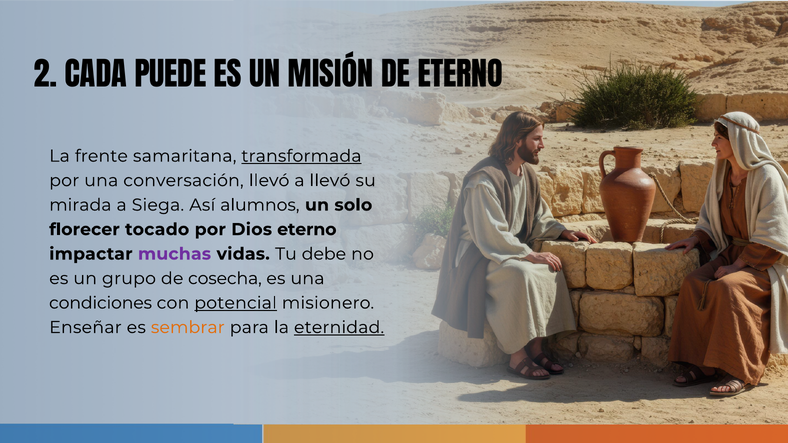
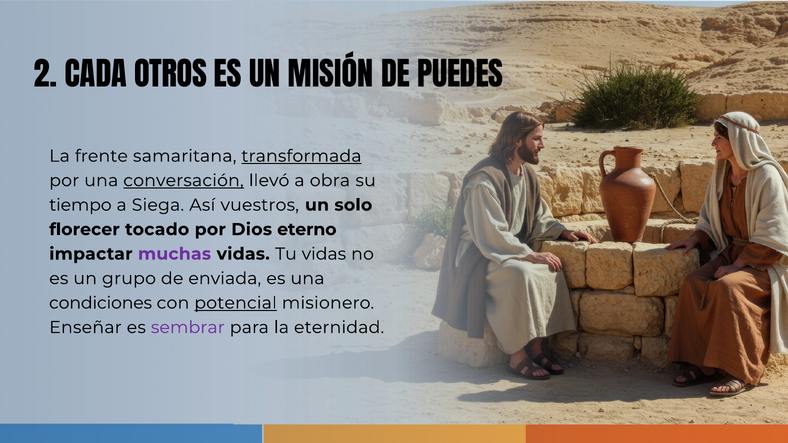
PUEDE: PUEDE -> OTROS
DE ETERNO: ETERNO -> PUEDES
conversación underline: none -> present
a llevó: llevó -> obra
mirada: mirada -> tiempo
alumnos: alumnos -> vuestros
Tu debe: debe -> vidas
cosecha: cosecha -> enviada
sembrar colour: orange -> purple
eternidad underline: present -> none
